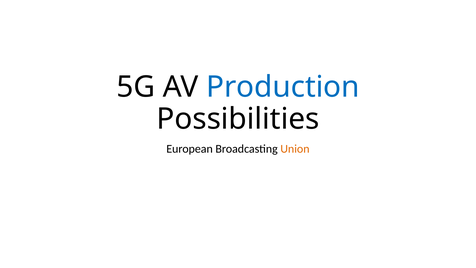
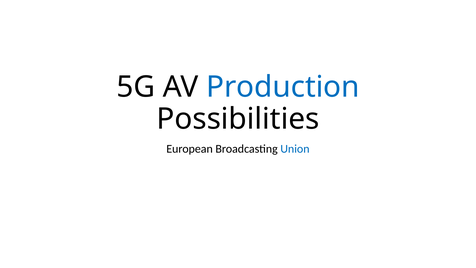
Union colour: orange -> blue
